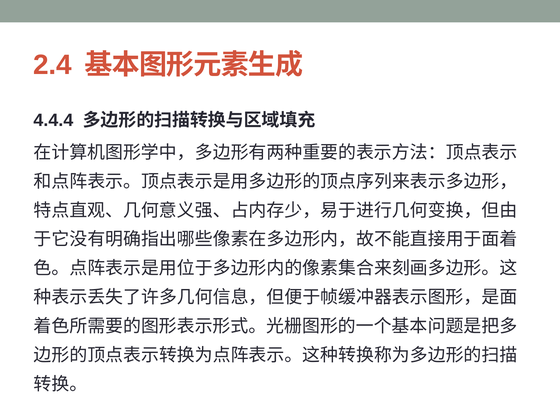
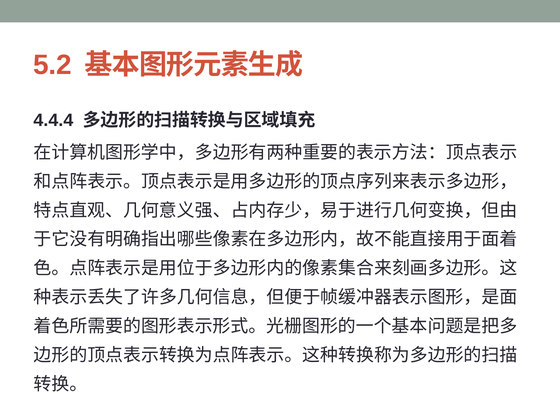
2.4: 2.4 -> 5.2
